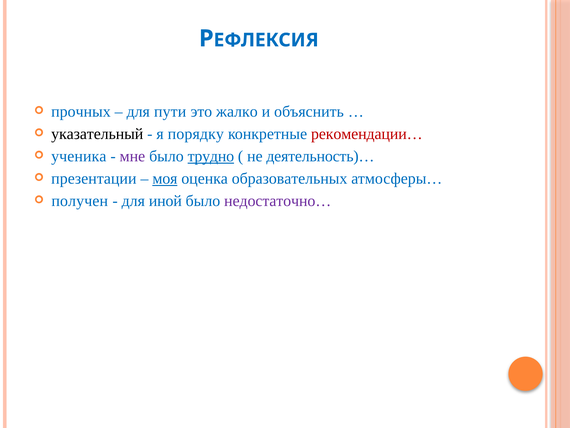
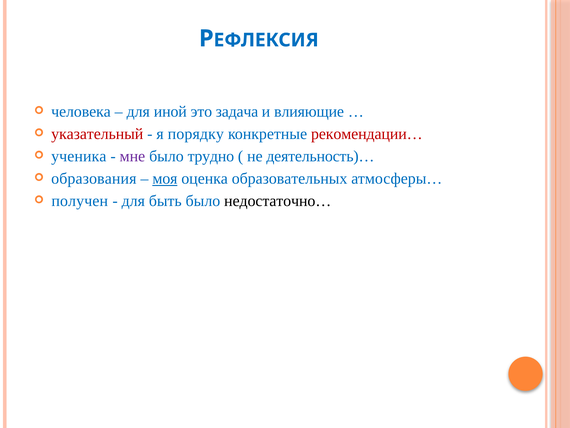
прочных: прочных -> человека
пути: пути -> иной
жалко: жалко -> задача
объяснить: объяснить -> влияющие
указательный colour: black -> red
трудно underline: present -> none
презентации: презентации -> образования
иной: иной -> быть
недостаточно… colour: purple -> black
